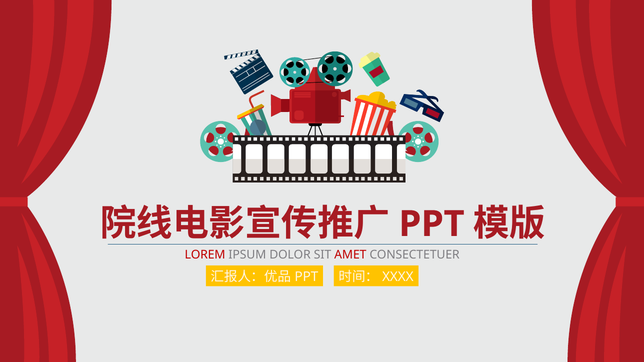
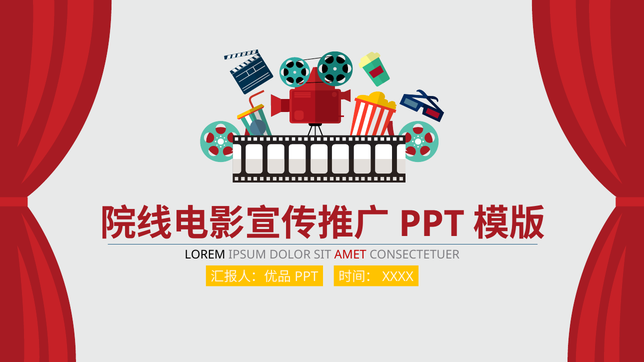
LOREM colour: red -> black
